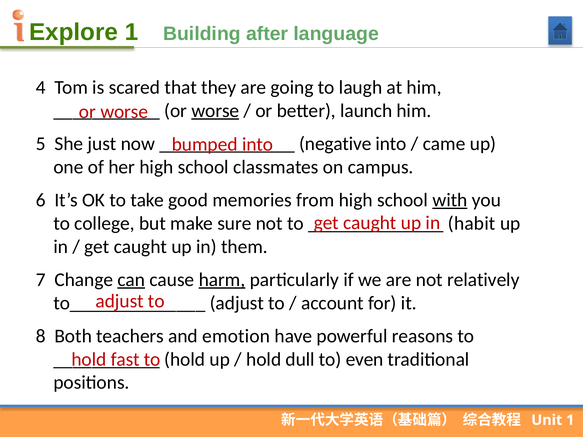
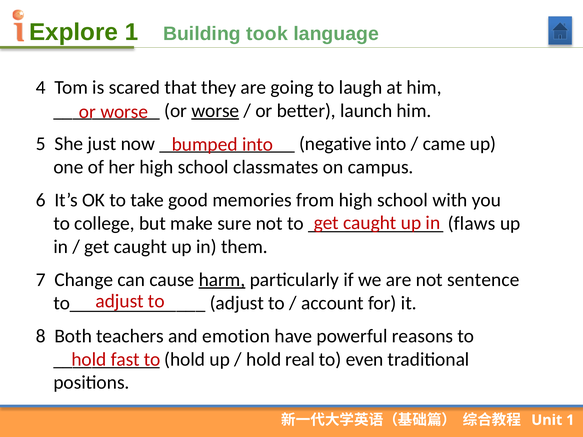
after: after -> took
with underline: present -> none
habit: habit -> flaws
can underline: present -> none
relatively: relatively -> sentence
dull: dull -> real
